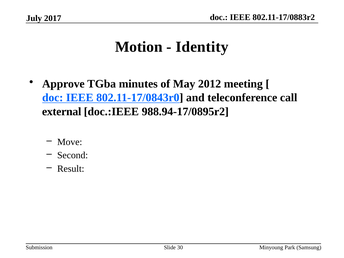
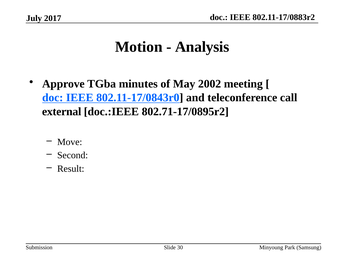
Identity: Identity -> Analysis
2012: 2012 -> 2002
988.94-17/0895r2: 988.94-17/0895r2 -> 802.71-17/0895r2
